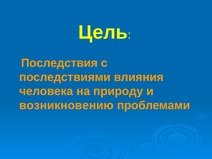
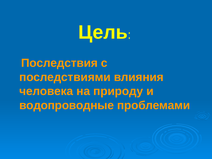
возникновению: возникновению -> водопроводные
